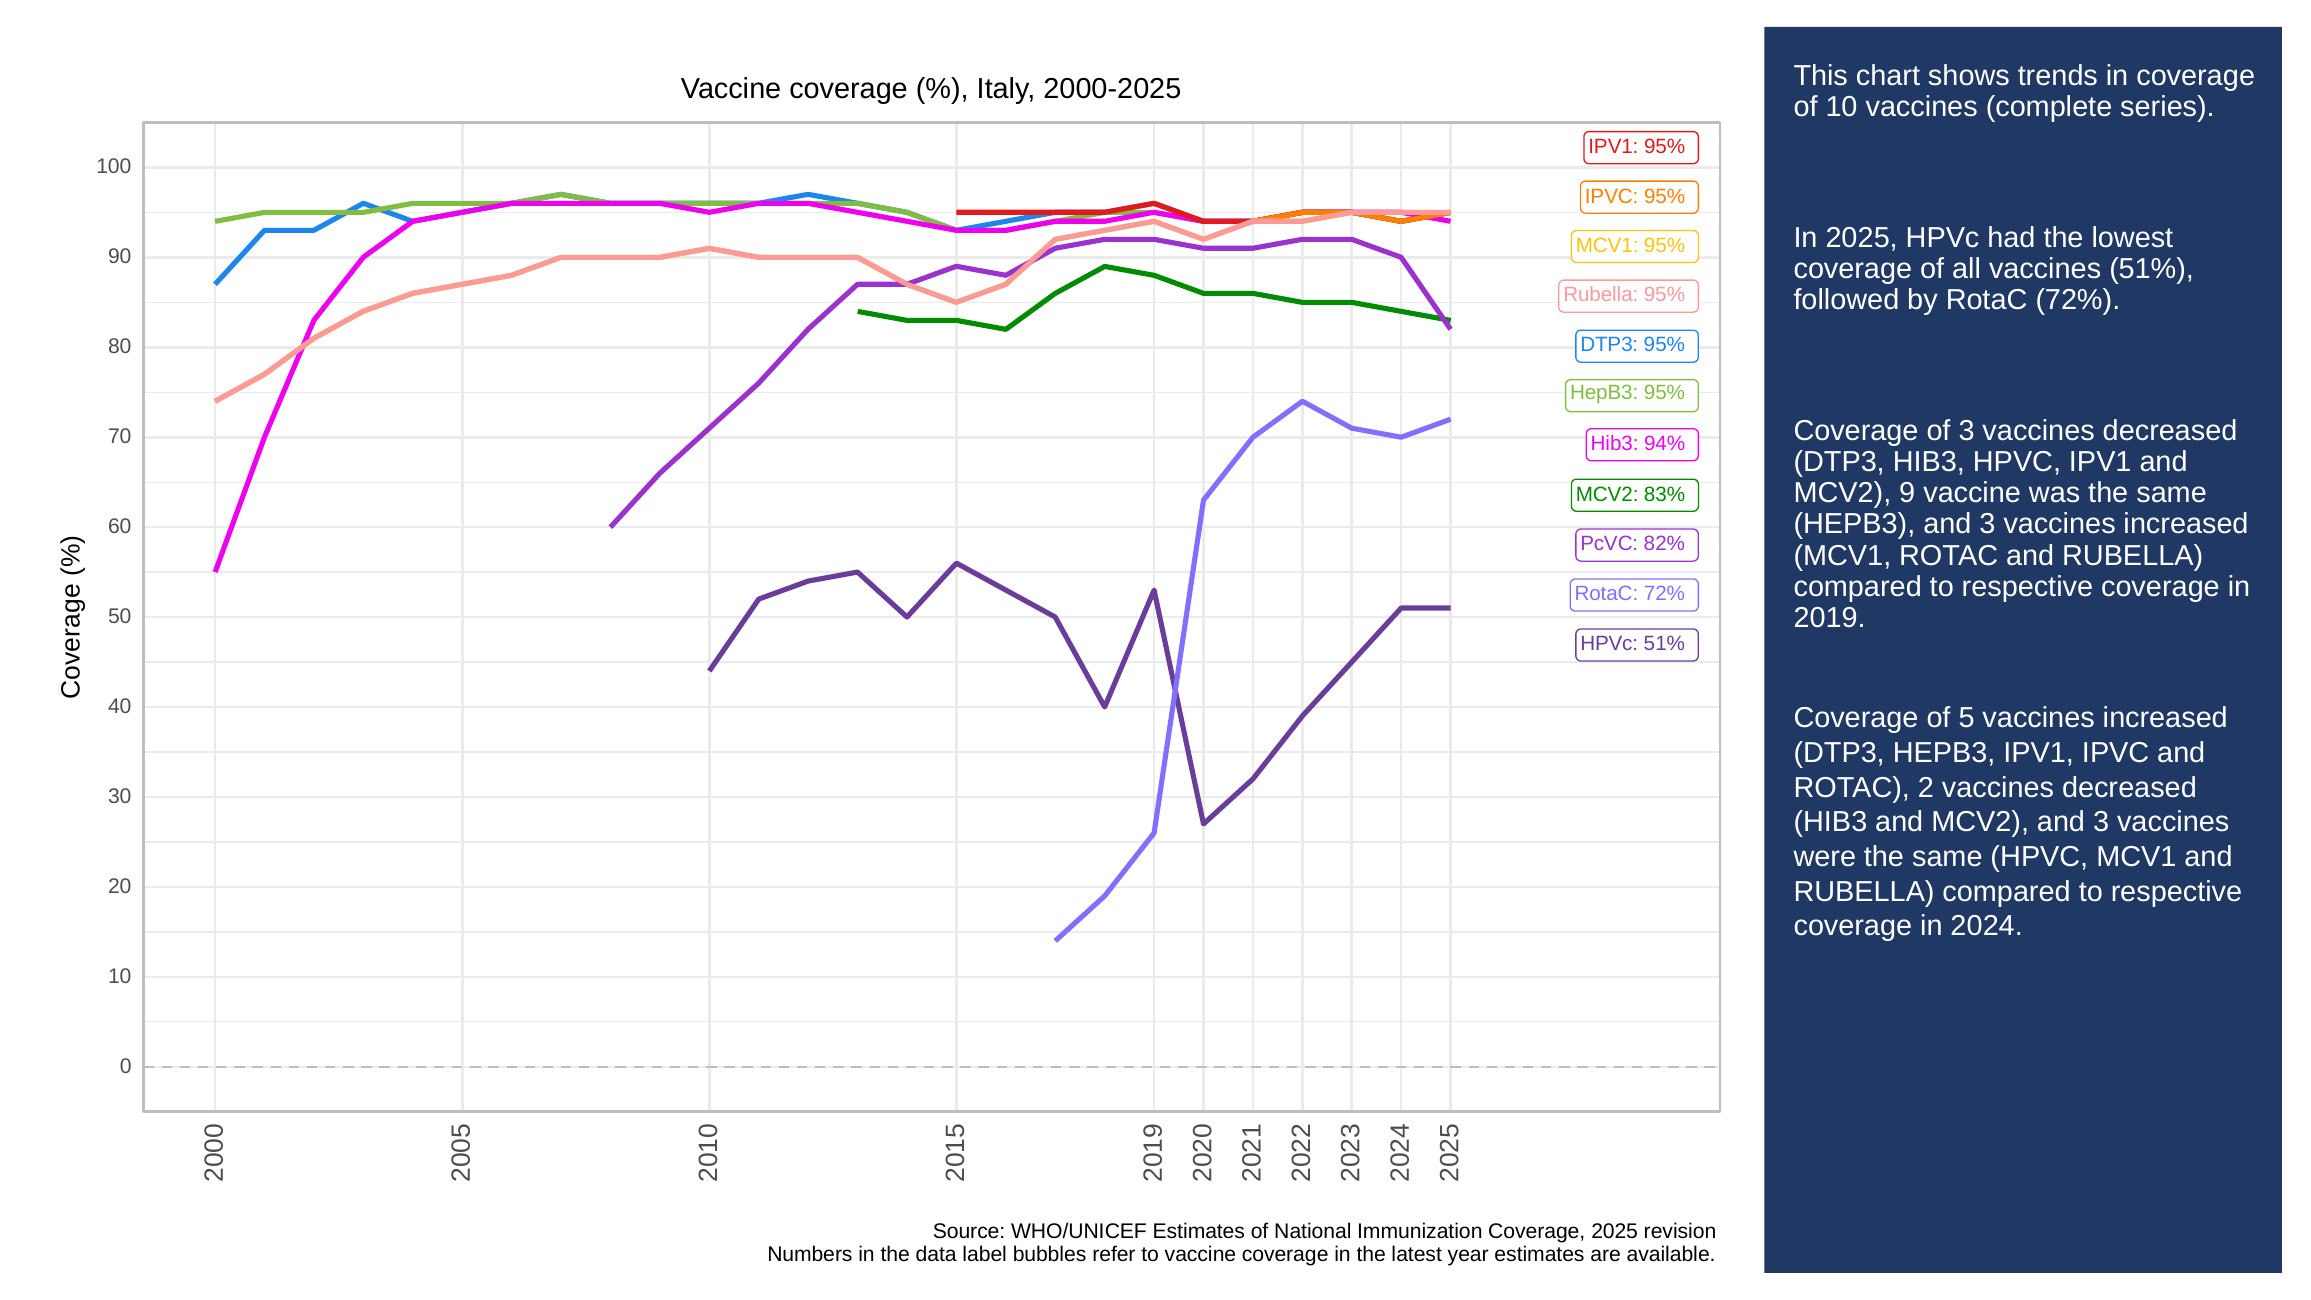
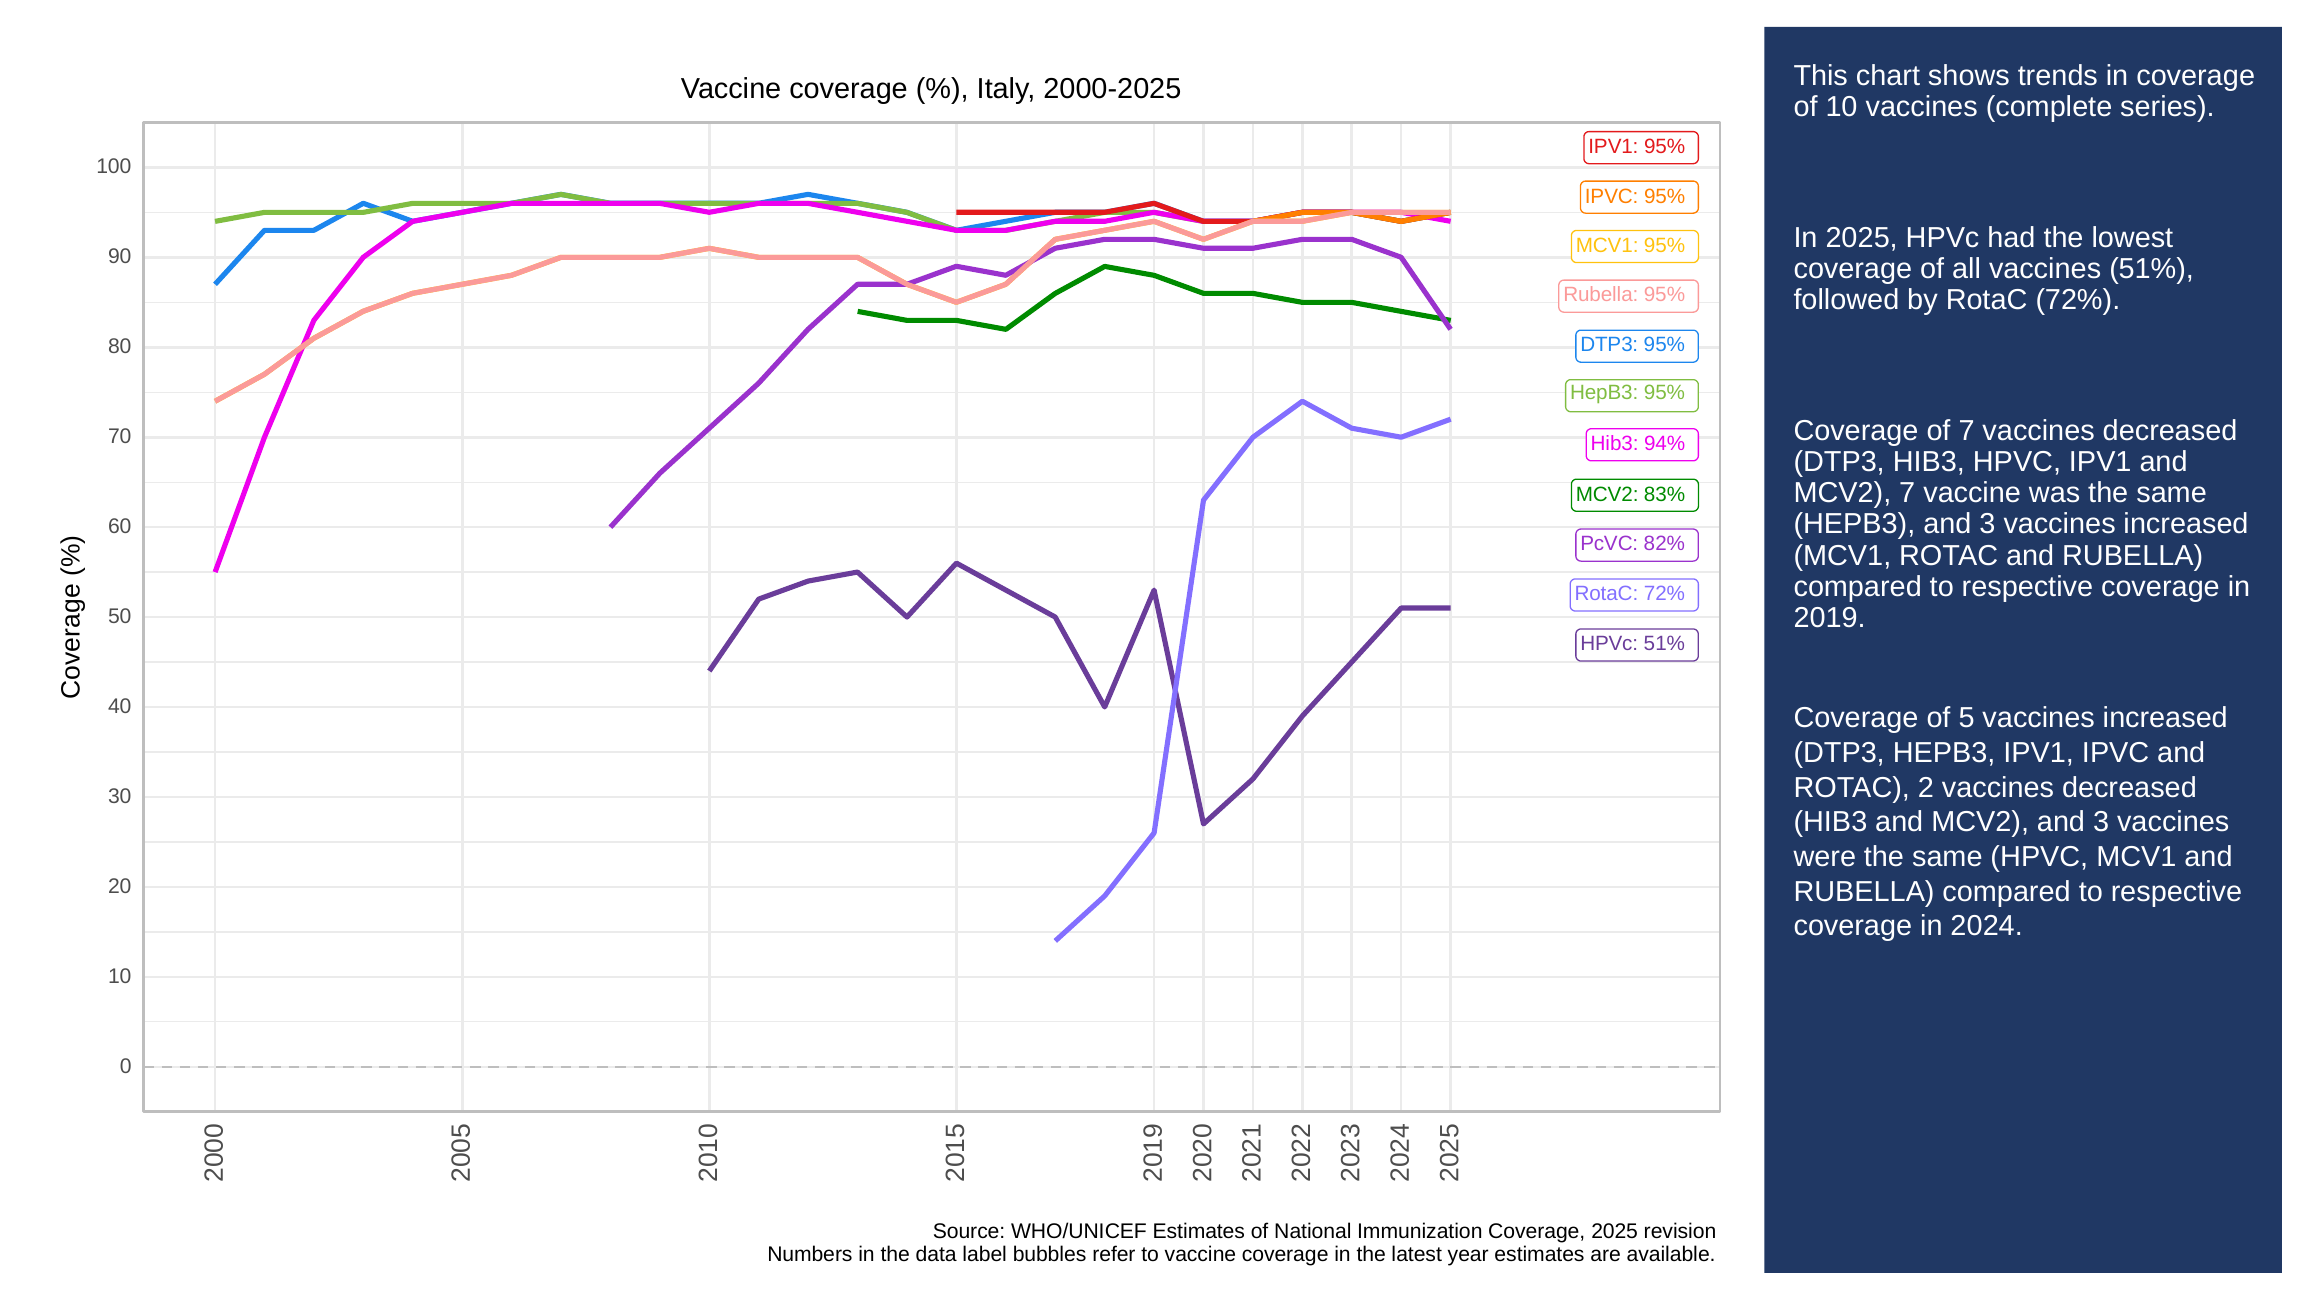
of 3: 3 -> 7
MCV2 9: 9 -> 7
